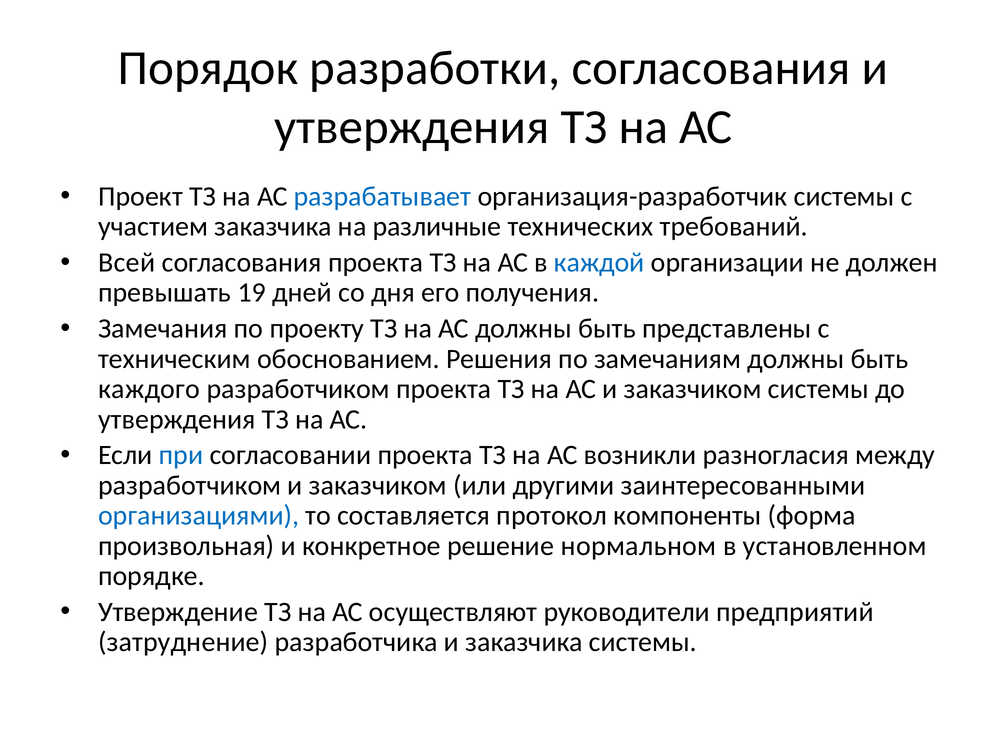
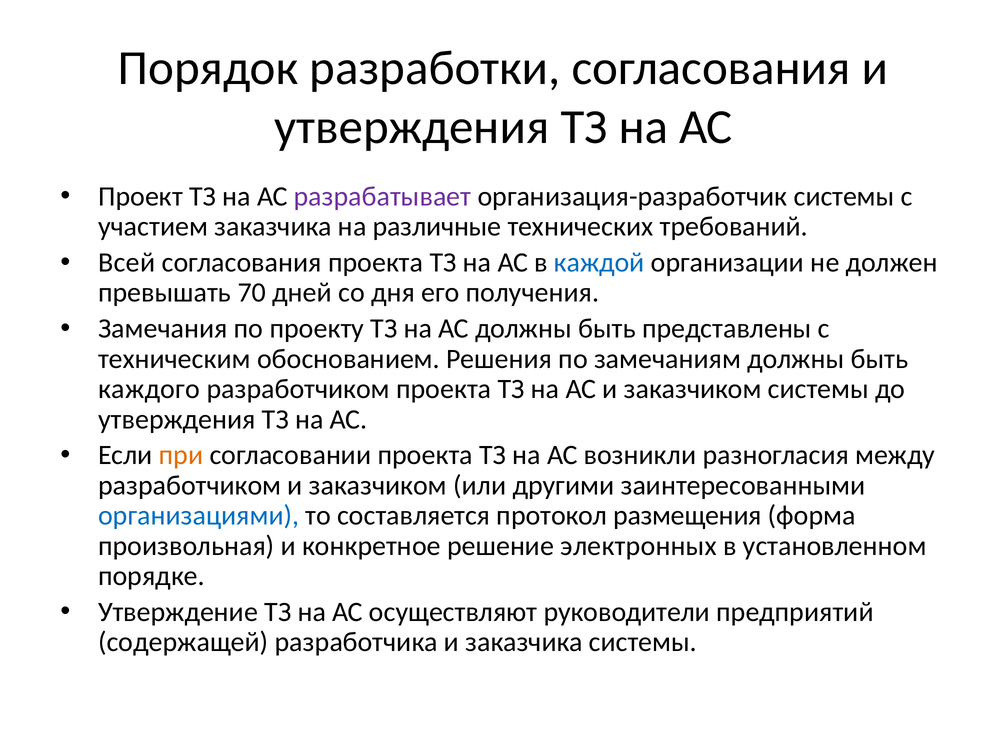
разрабатывает colour: blue -> purple
19: 19 -> 70
при colour: blue -> orange
компоненты: компоненты -> размещения
нормальном: нормальном -> электронных
затруднение: затруднение -> содержащей
